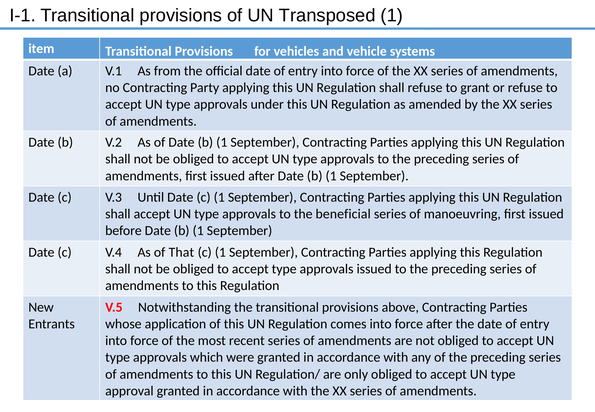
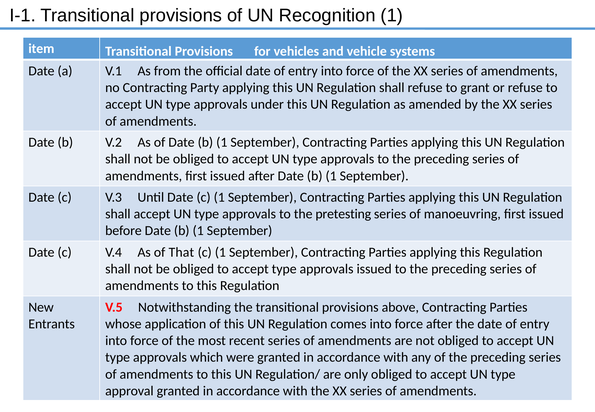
Transposed: Transposed -> Recognition
beneficial: beneficial -> pretesting
